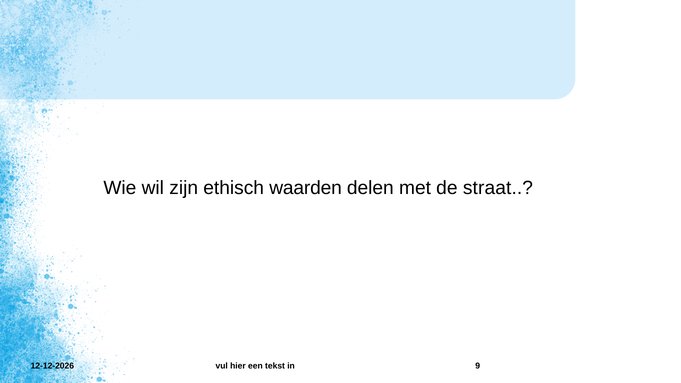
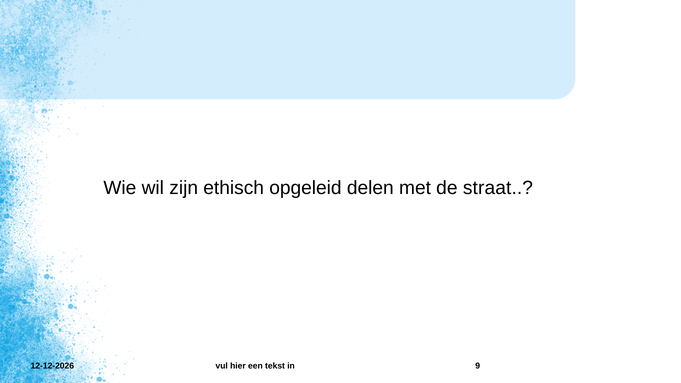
waarden: waarden -> opgeleid
